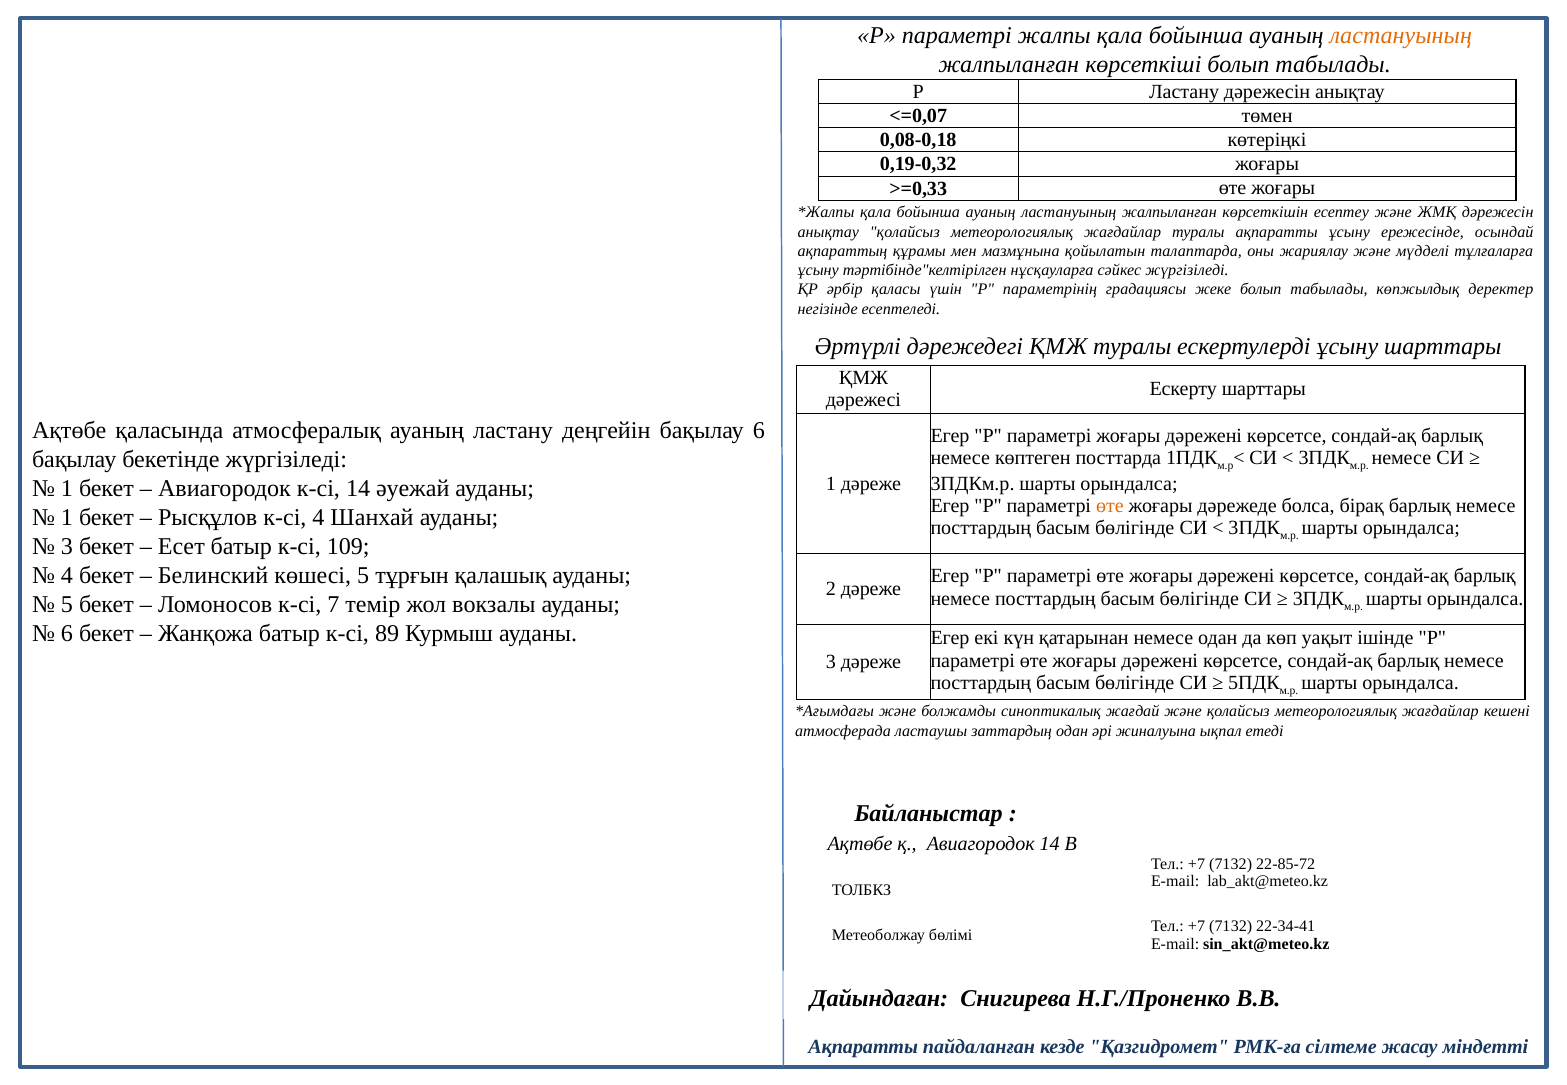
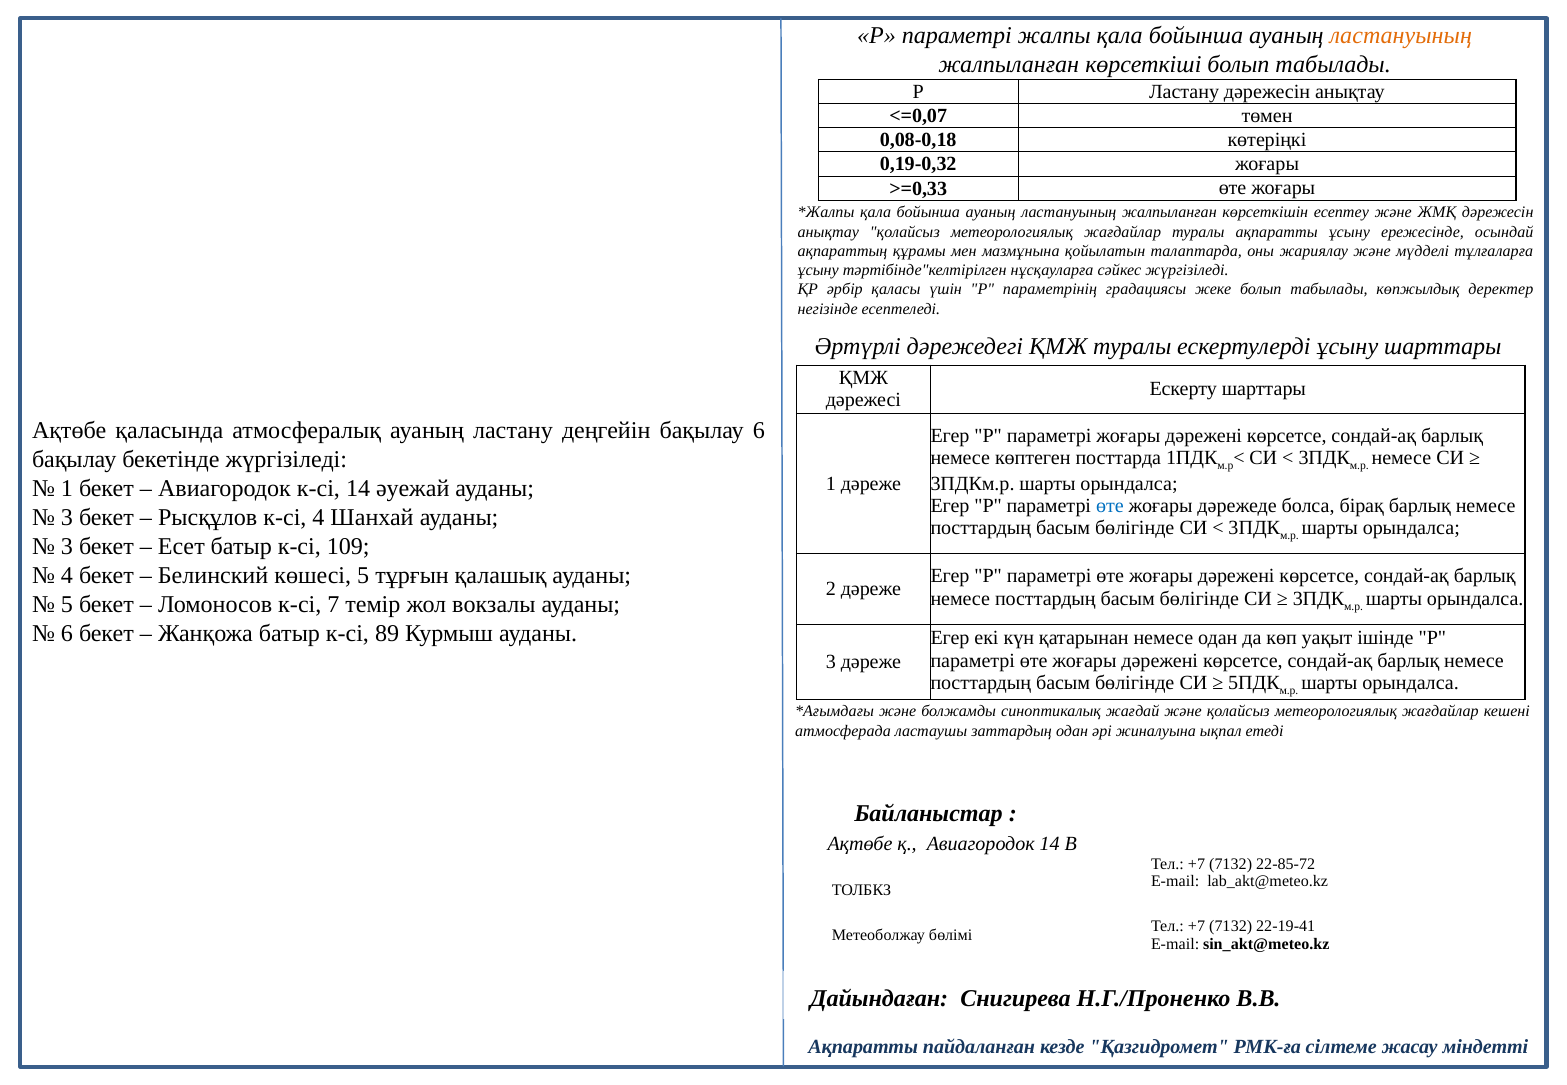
өте at (1110, 506) colour: orange -> blue
1 at (67, 517): 1 -> 3
22-34-41: 22-34-41 -> 22-19-41
